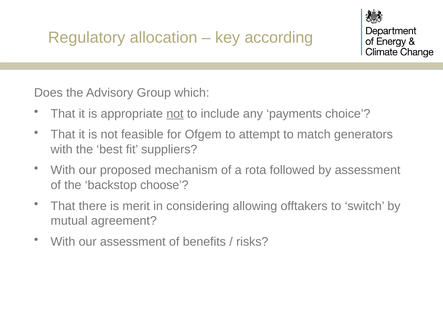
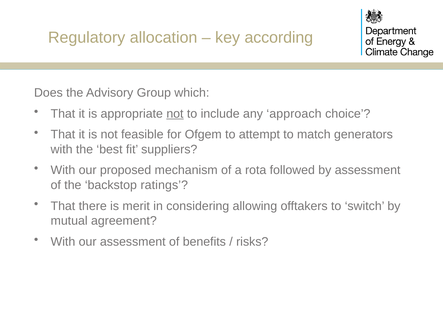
payments: payments -> approach
choose: choose -> ratings
